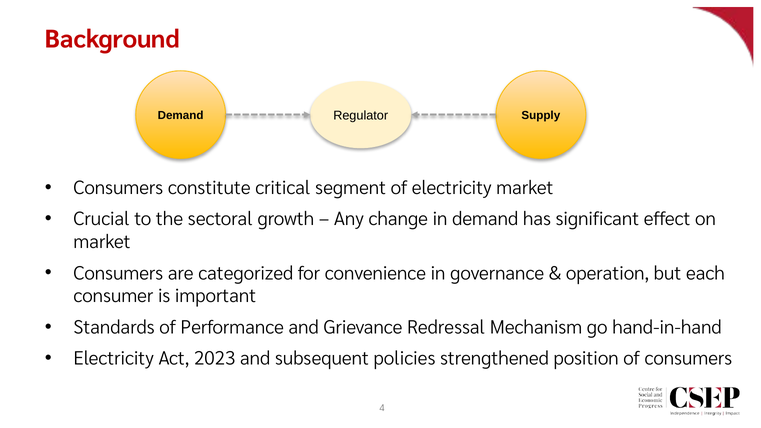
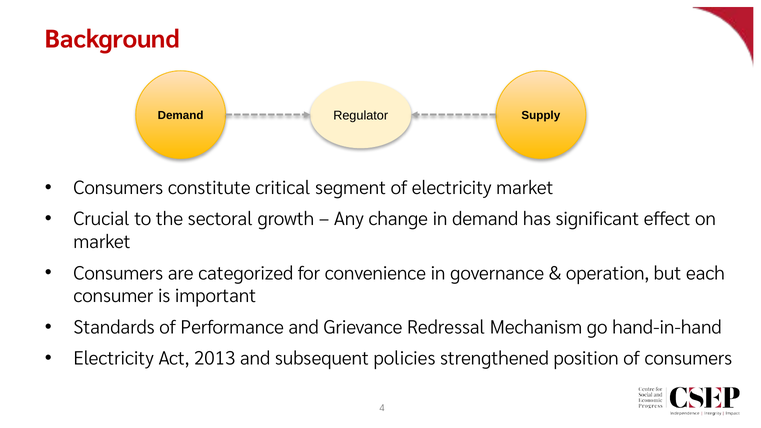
2023: 2023 -> 2013
